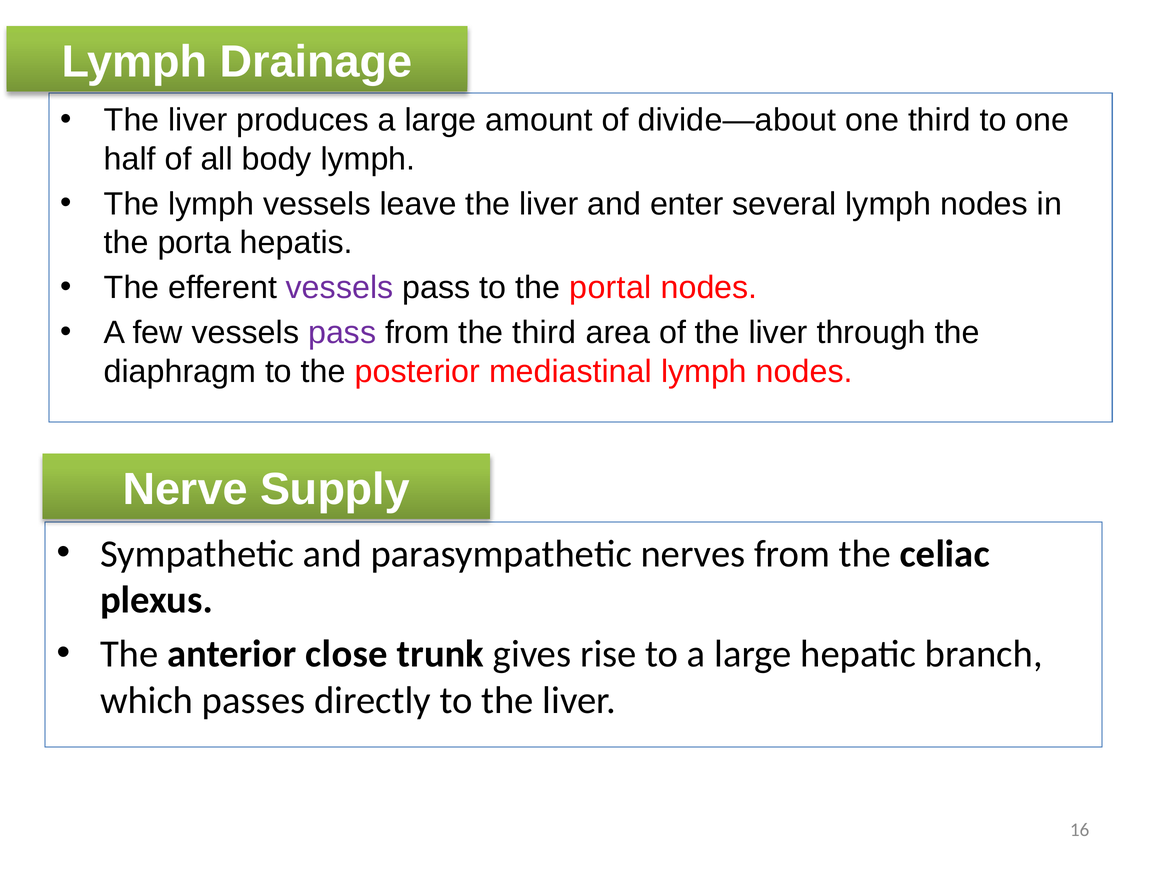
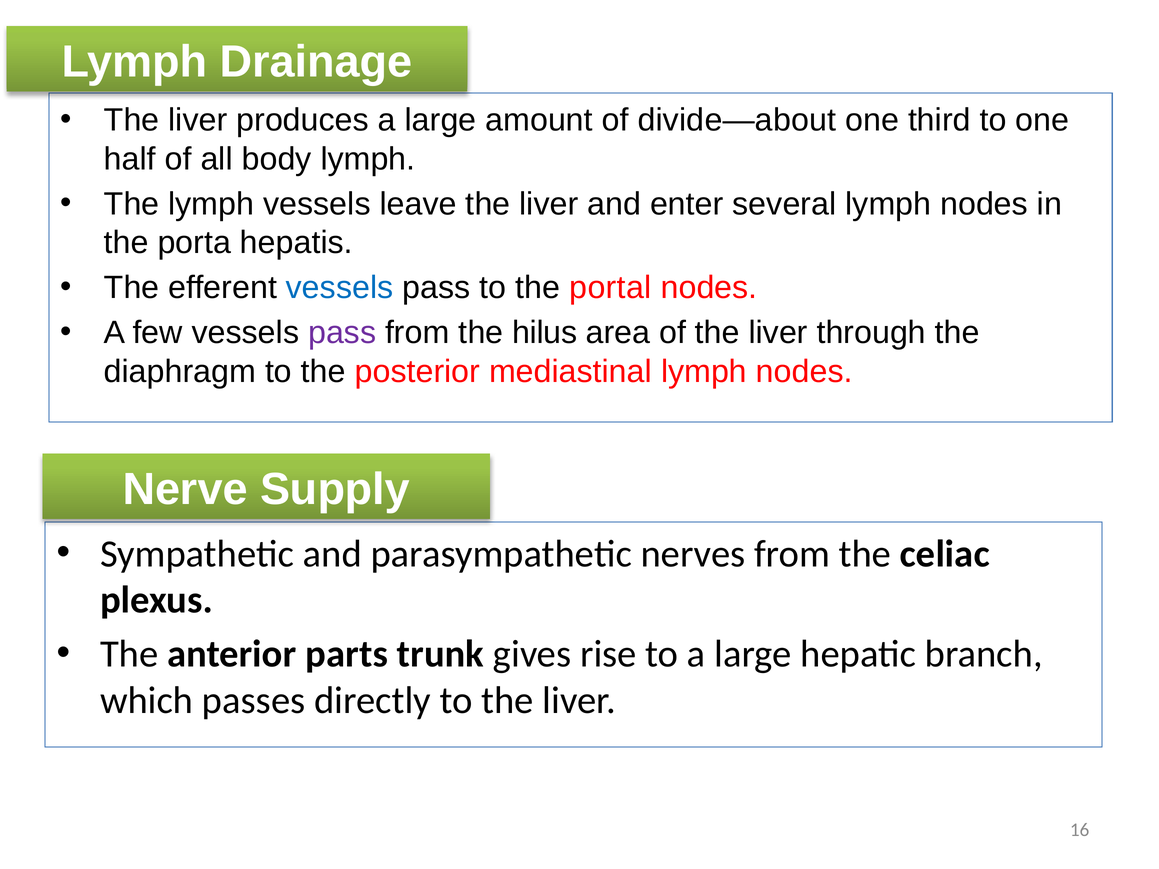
vessels at (340, 288) colour: purple -> blue
the third: third -> hilus
close: close -> parts
